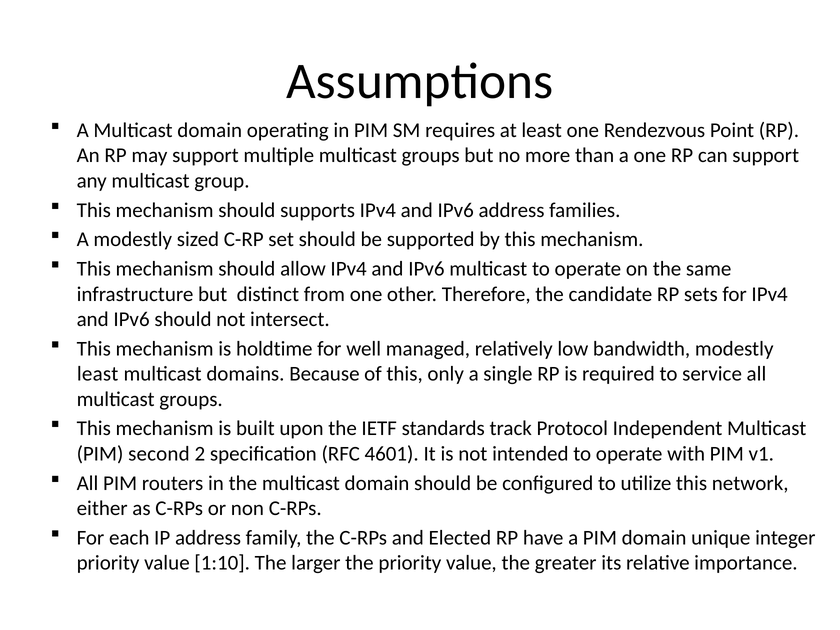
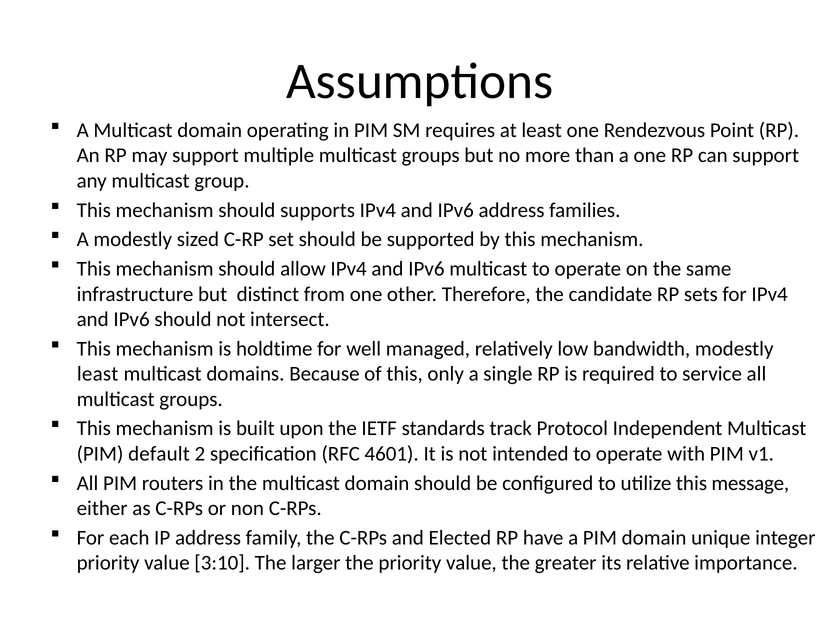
second: second -> default
network: network -> message
1:10: 1:10 -> 3:10
